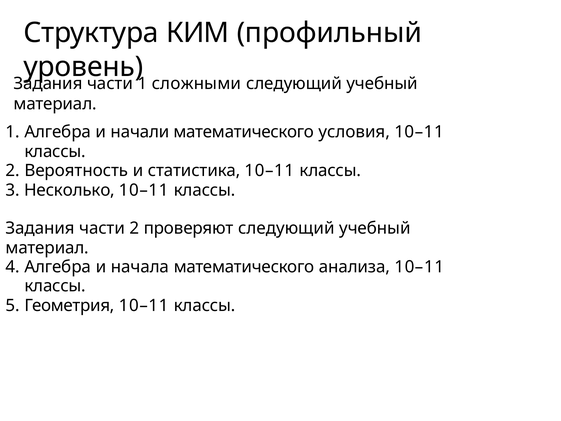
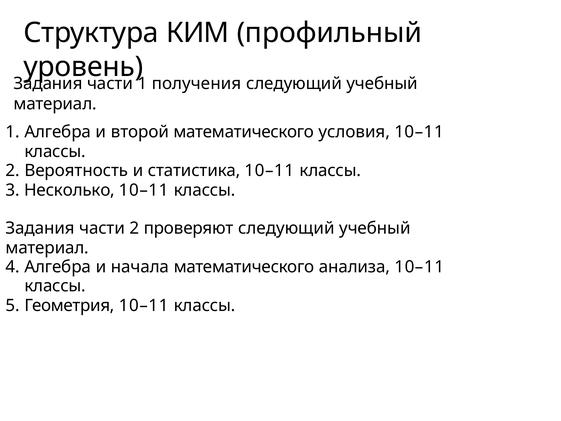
сложными: сложными -> получения
начали: начали -> второй
